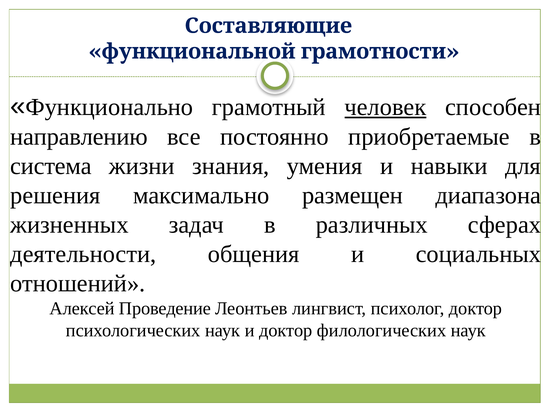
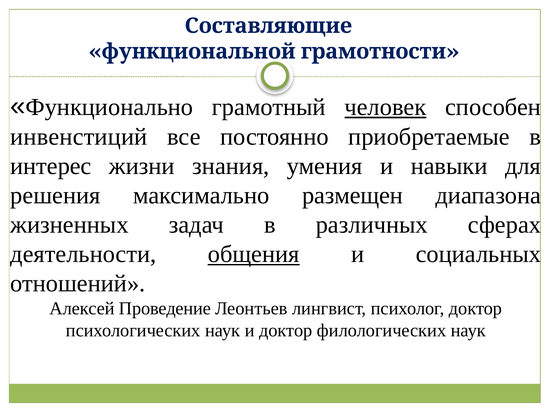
направлению: направлению -> инвенстиций
система: система -> интерес
общения underline: none -> present
